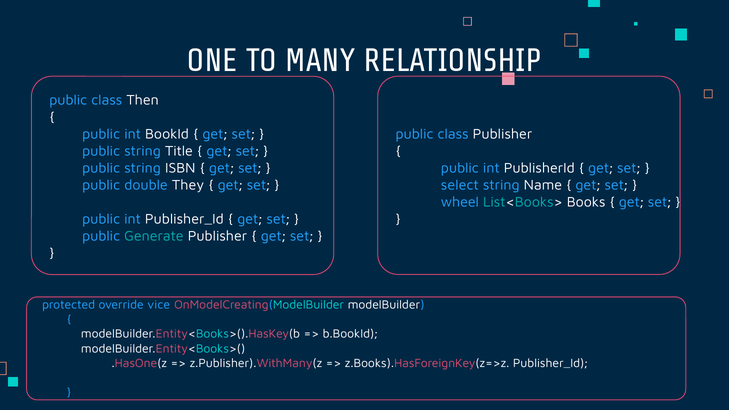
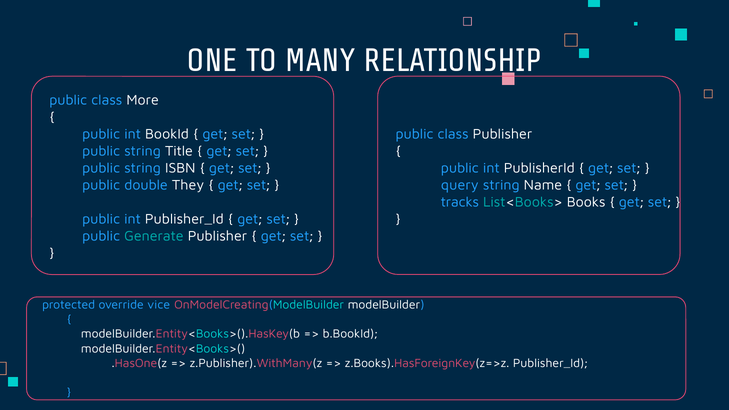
Then: Then -> More
select: select -> query
wheel: wheel -> tracks
